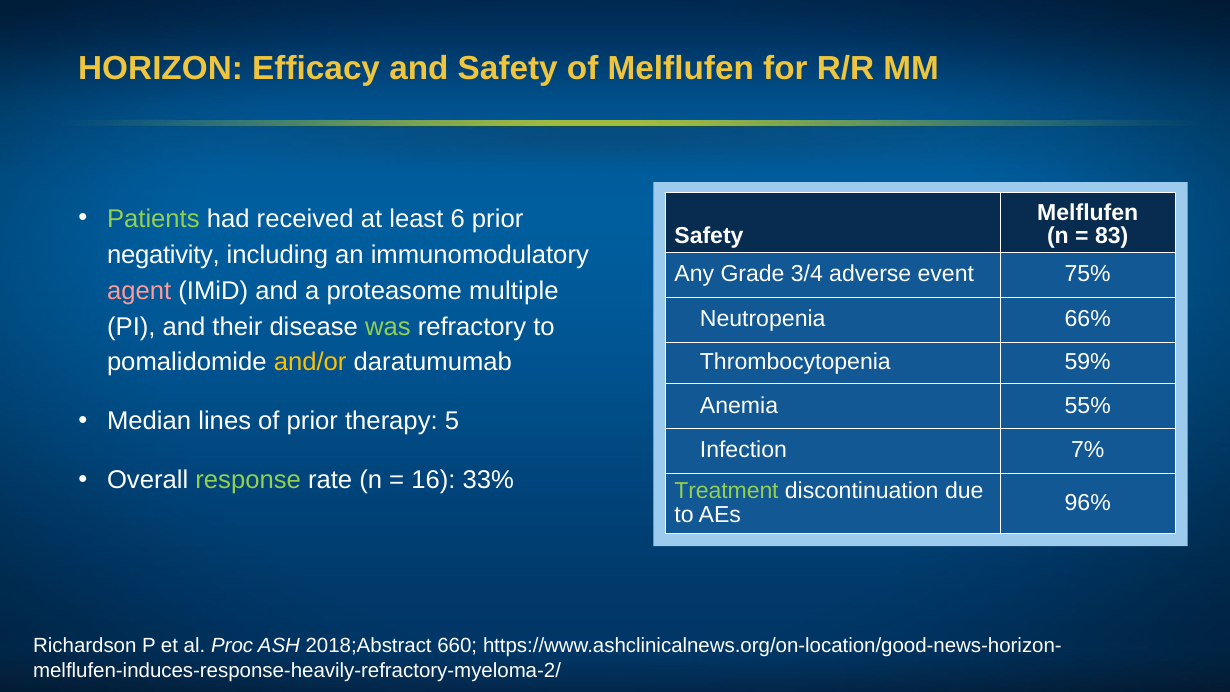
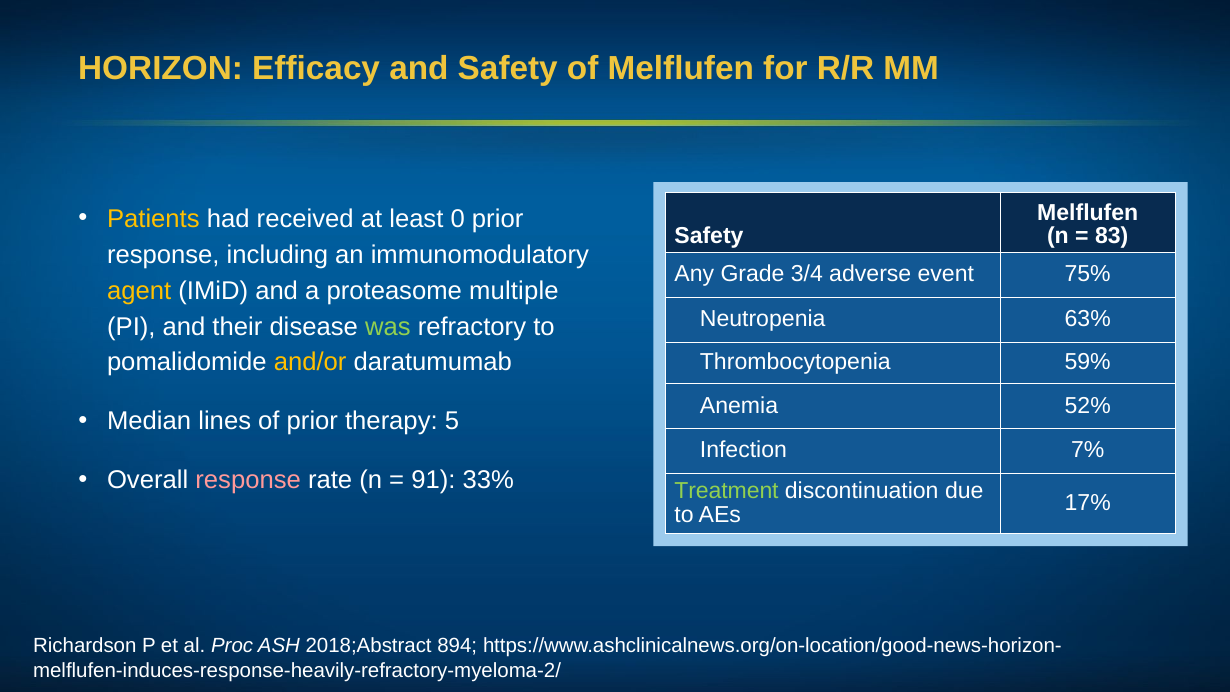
Patients colour: light green -> yellow
6: 6 -> 0
negativity at (163, 255): negativity -> response
agent colour: pink -> yellow
66%: 66% -> 63%
55%: 55% -> 52%
response at (248, 480) colour: light green -> pink
16: 16 -> 91
96%: 96% -> 17%
660: 660 -> 894
